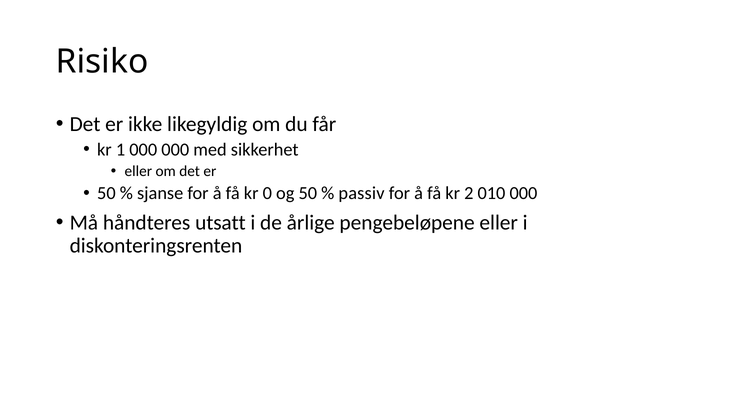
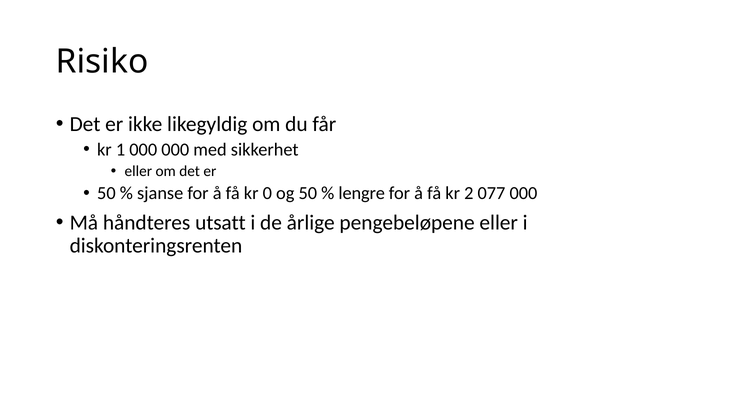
passiv: passiv -> lengre
010: 010 -> 077
